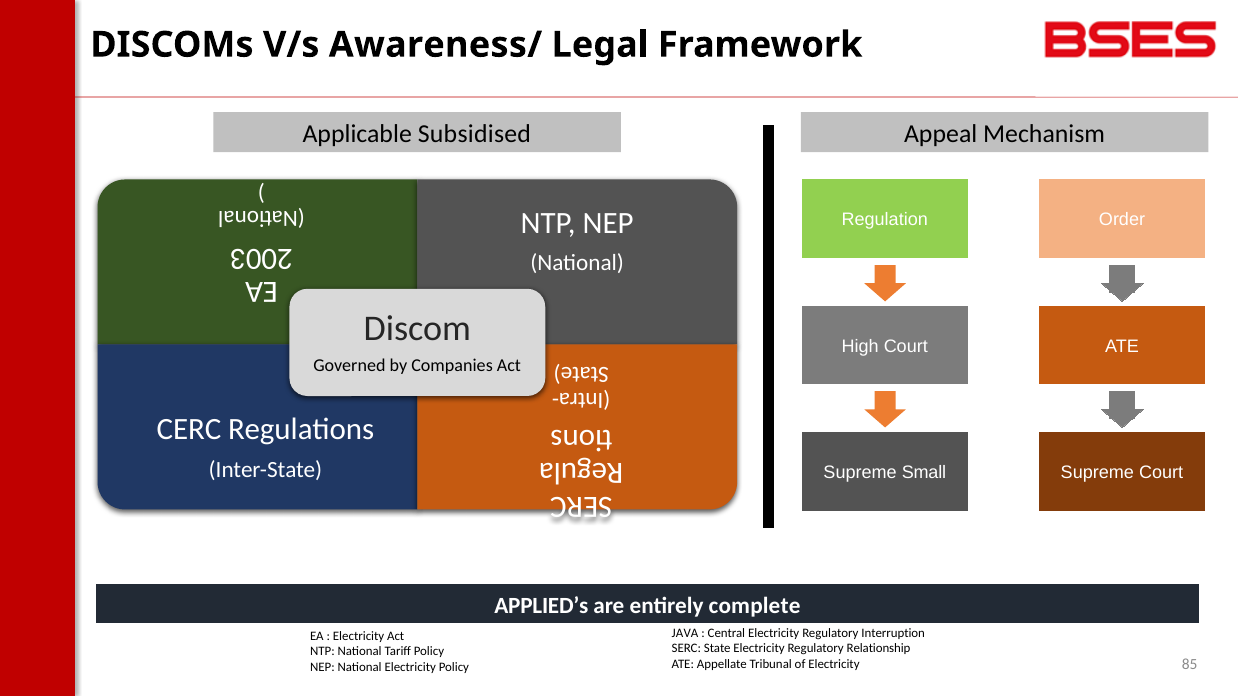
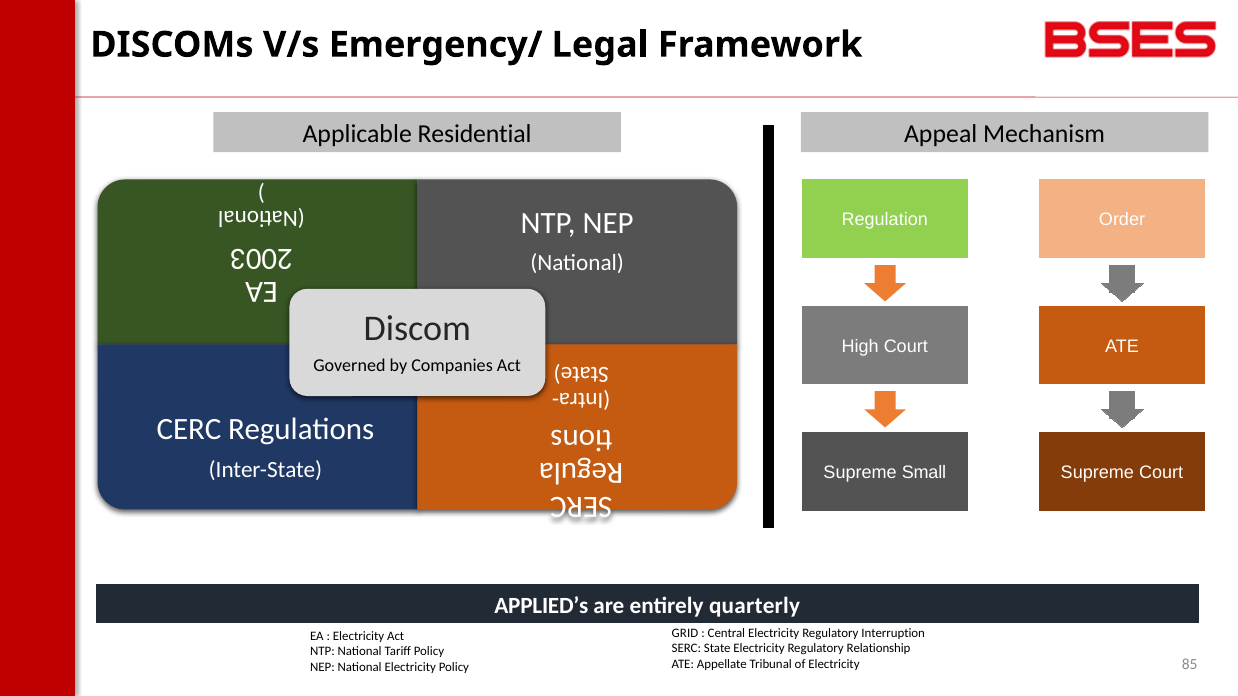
Awareness/: Awareness/ -> Emergency/
Subsidised: Subsidised -> Residential
complete: complete -> quarterly
JAVA: JAVA -> GRID
